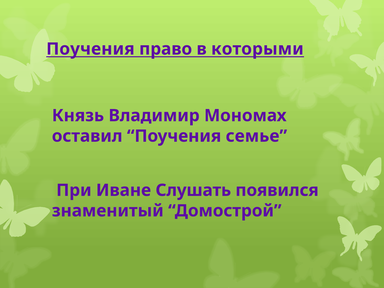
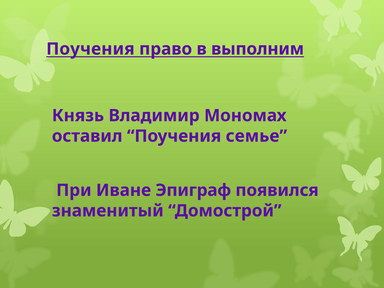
которыми: которыми -> выполним
Слушать: Слушать -> Эпиграф
